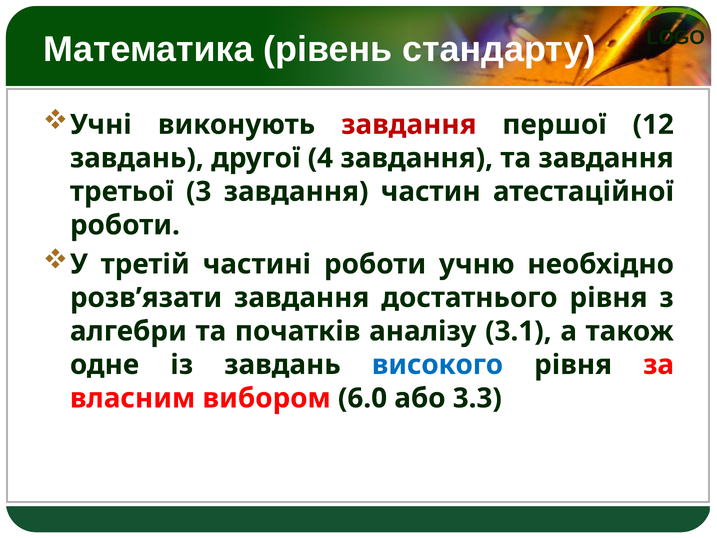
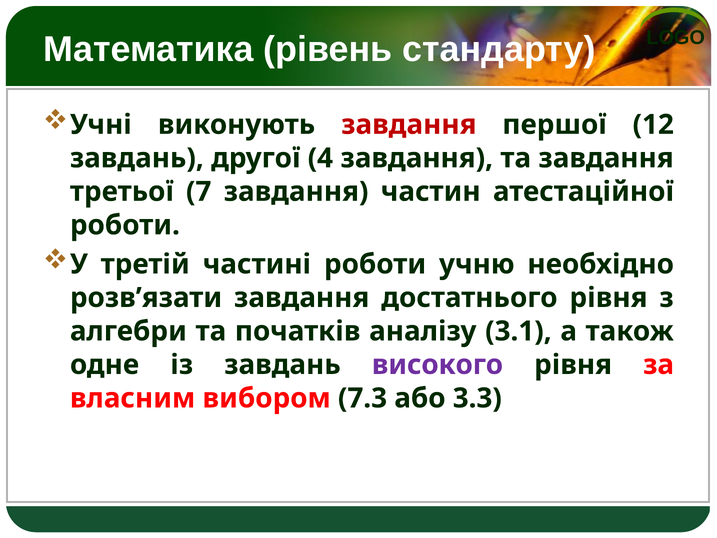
3: 3 -> 7
високого colour: blue -> purple
6.0: 6.0 -> 7.3
